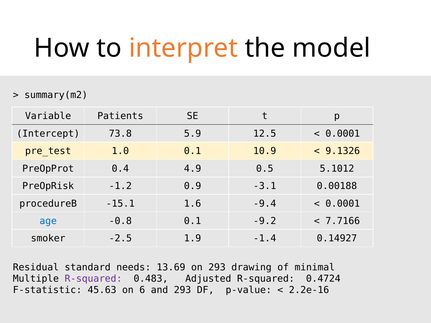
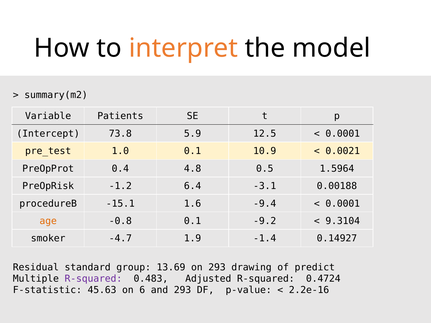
9.1326: 9.1326 -> 0.0021
4.9: 4.9 -> 4.8
5.1012: 5.1012 -> 1.5964
0.9: 0.9 -> 6.4
age colour: blue -> orange
7.7166: 7.7166 -> 9.3104
-2.5: -2.5 -> -4.7
needs: needs -> group
minimal: minimal -> predict
